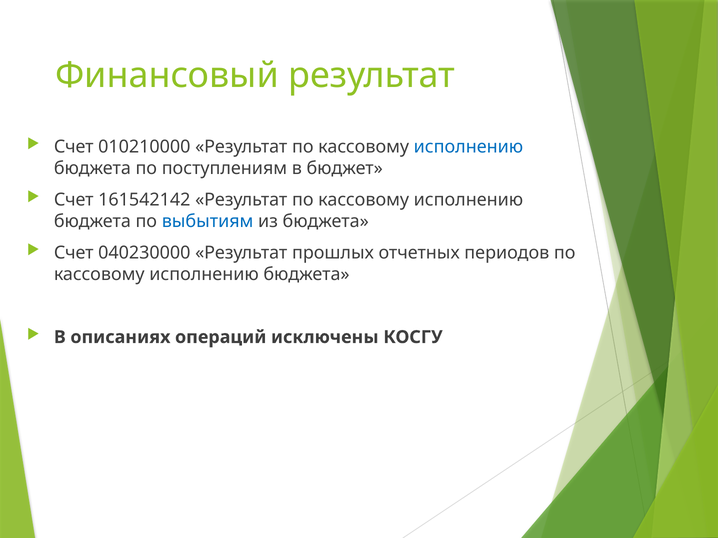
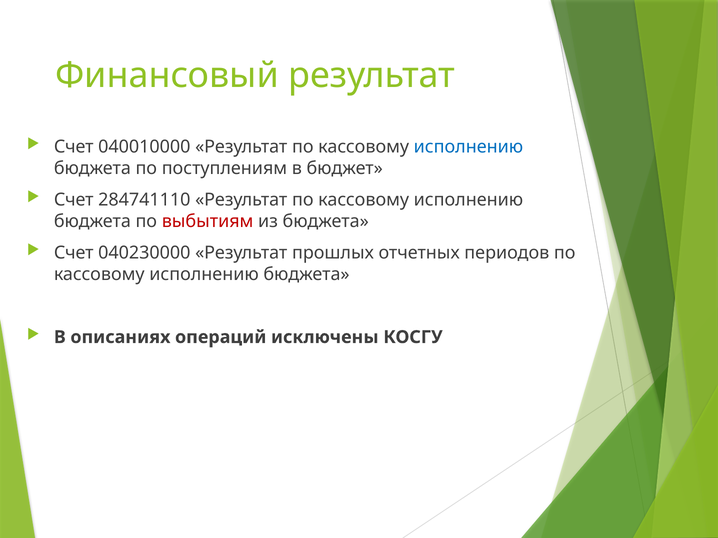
010210000: 010210000 -> 040010000
161542142: 161542142 -> 284741110
выбытиям colour: blue -> red
